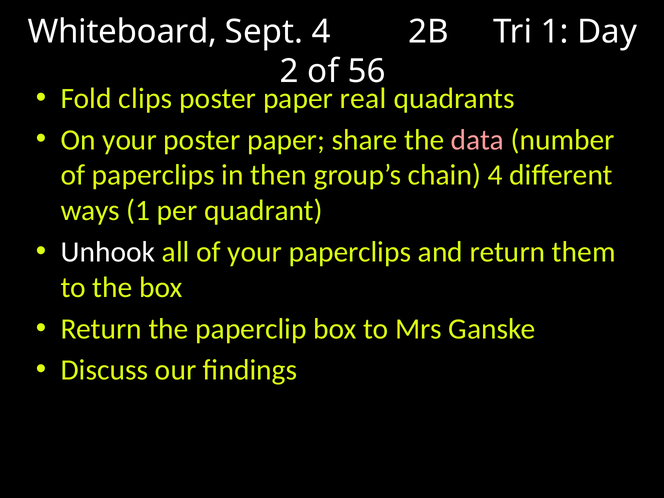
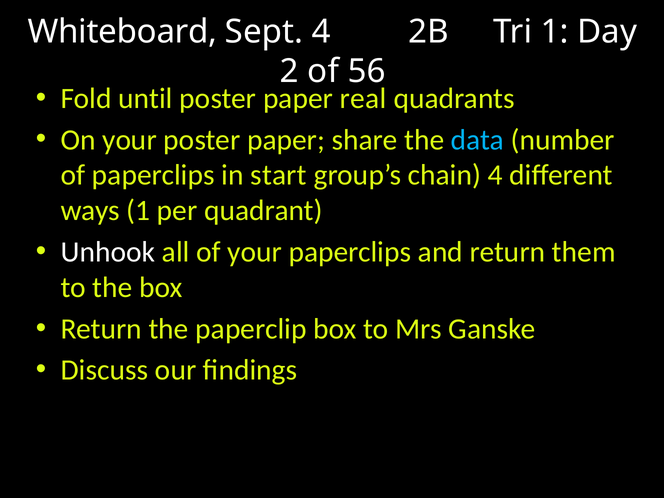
clips: clips -> until
data colour: pink -> light blue
then: then -> start
